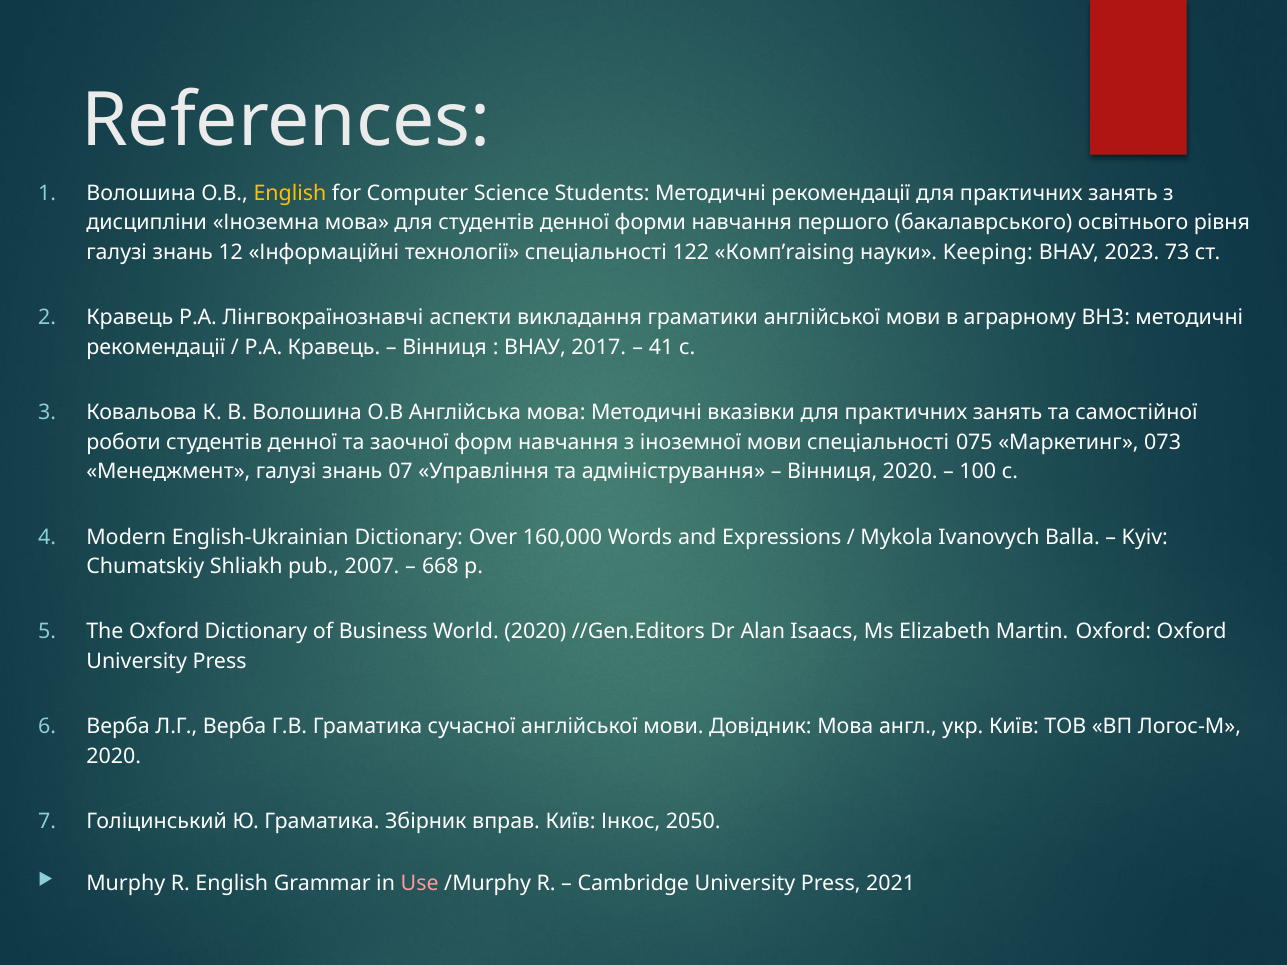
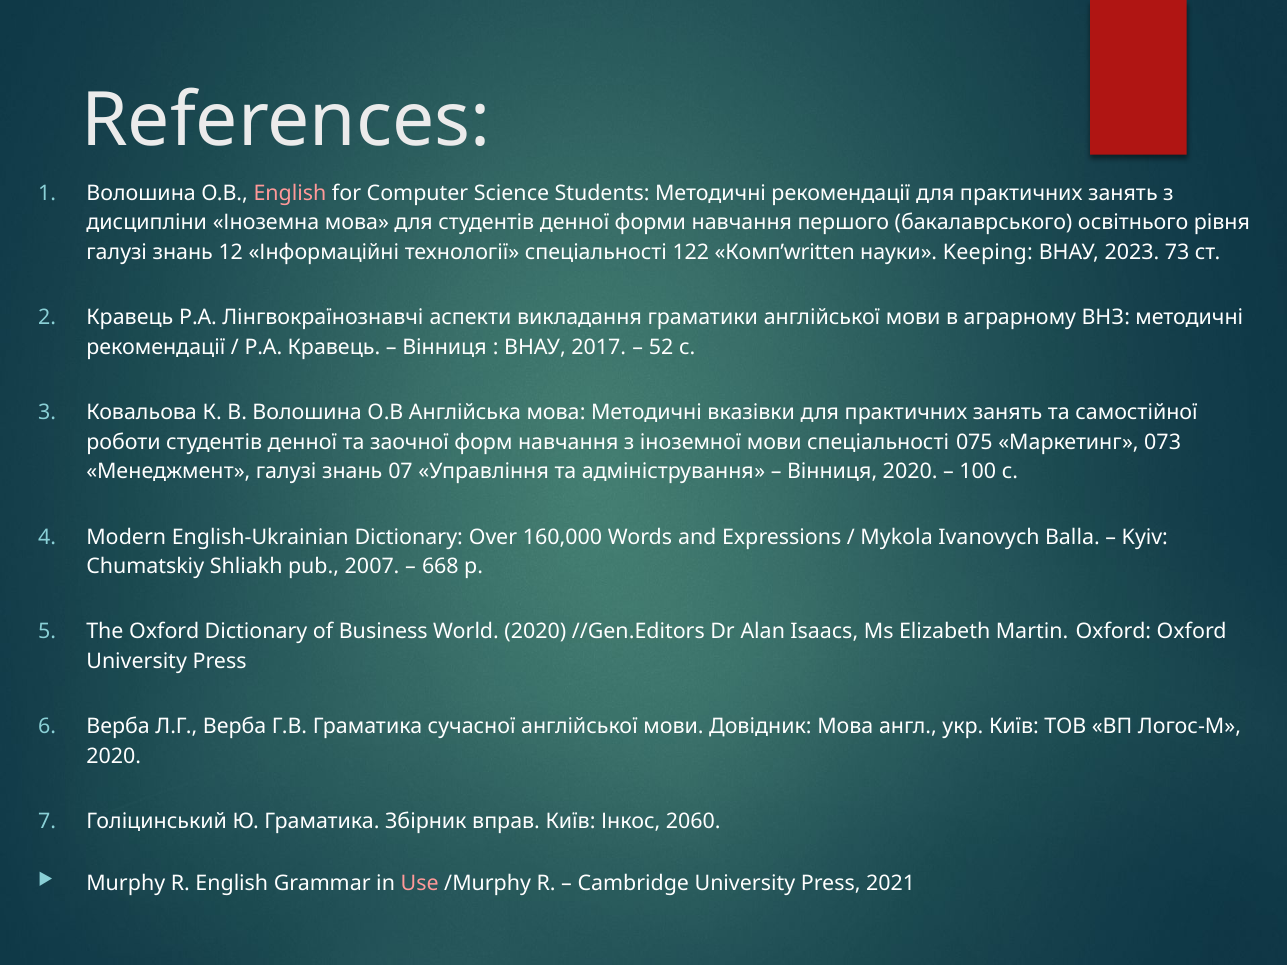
English at (290, 193) colour: yellow -> pink
Комп’raising: Комп’raising -> Комп’written
41: 41 -> 52
2050: 2050 -> 2060
